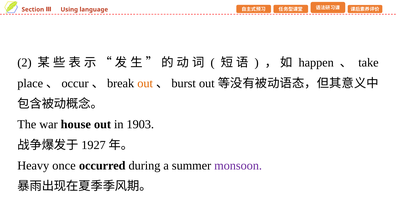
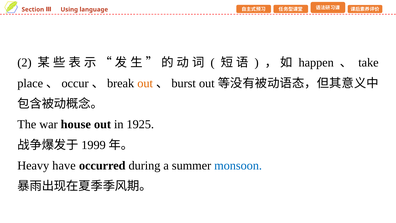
1903: 1903 -> 1925
1927: 1927 -> 1999
once: once -> have
monsoon colour: purple -> blue
